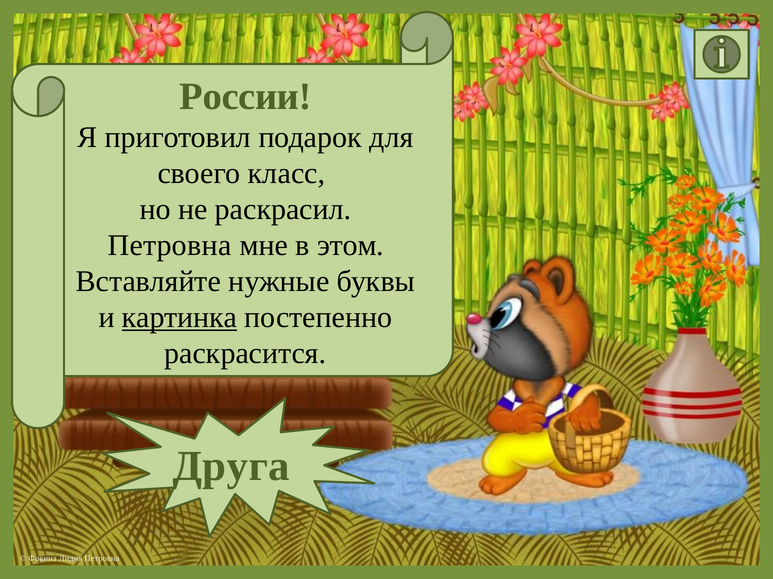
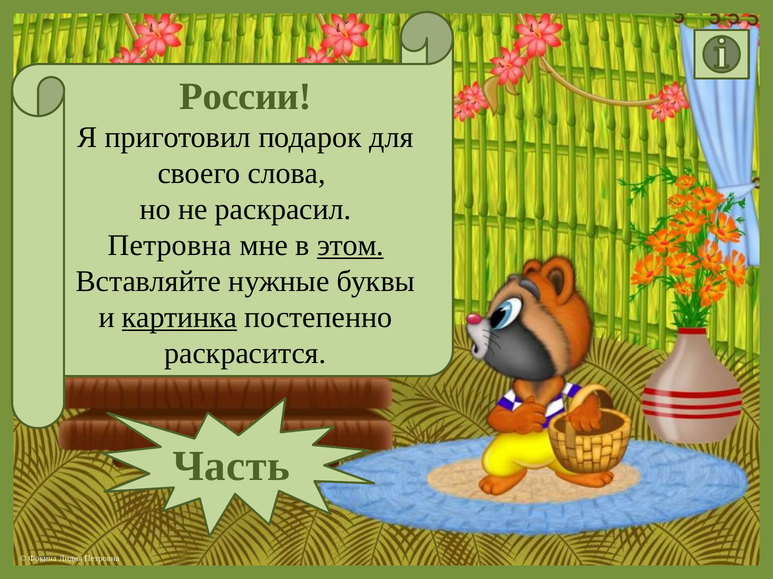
класс: класс -> слова
этом underline: none -> present
Друга: Друга -> Часть
